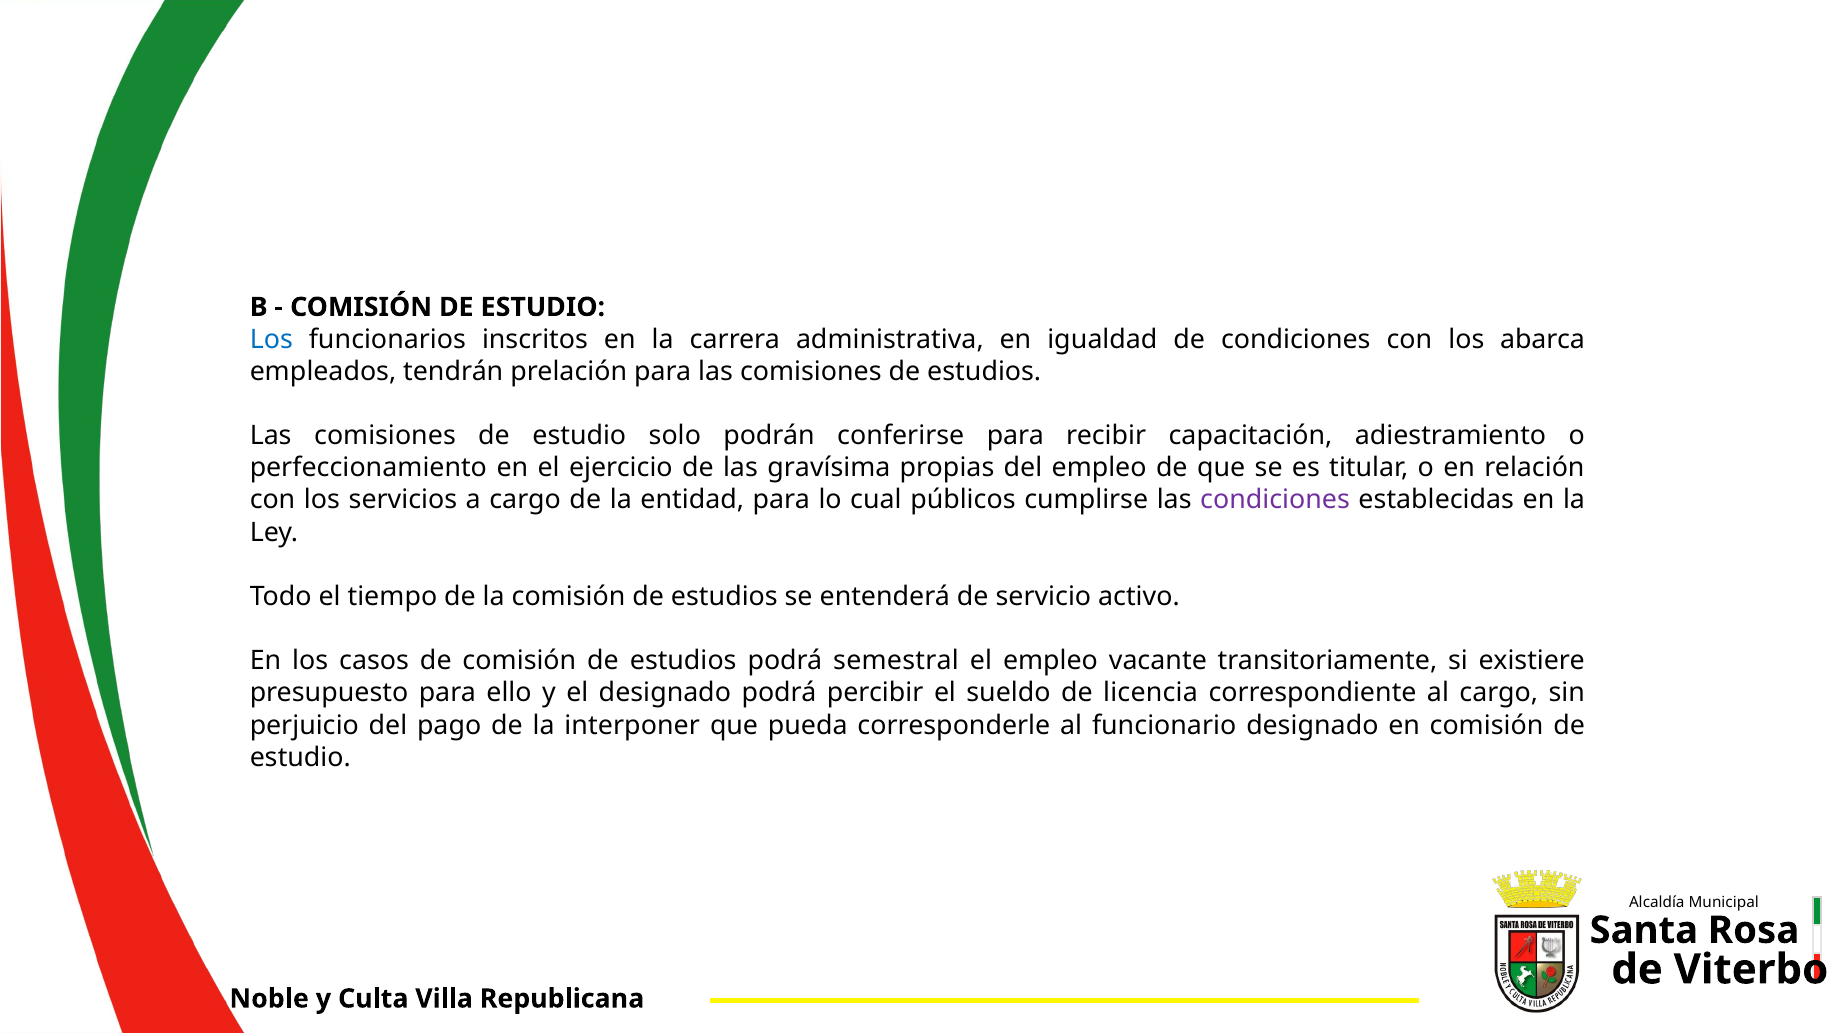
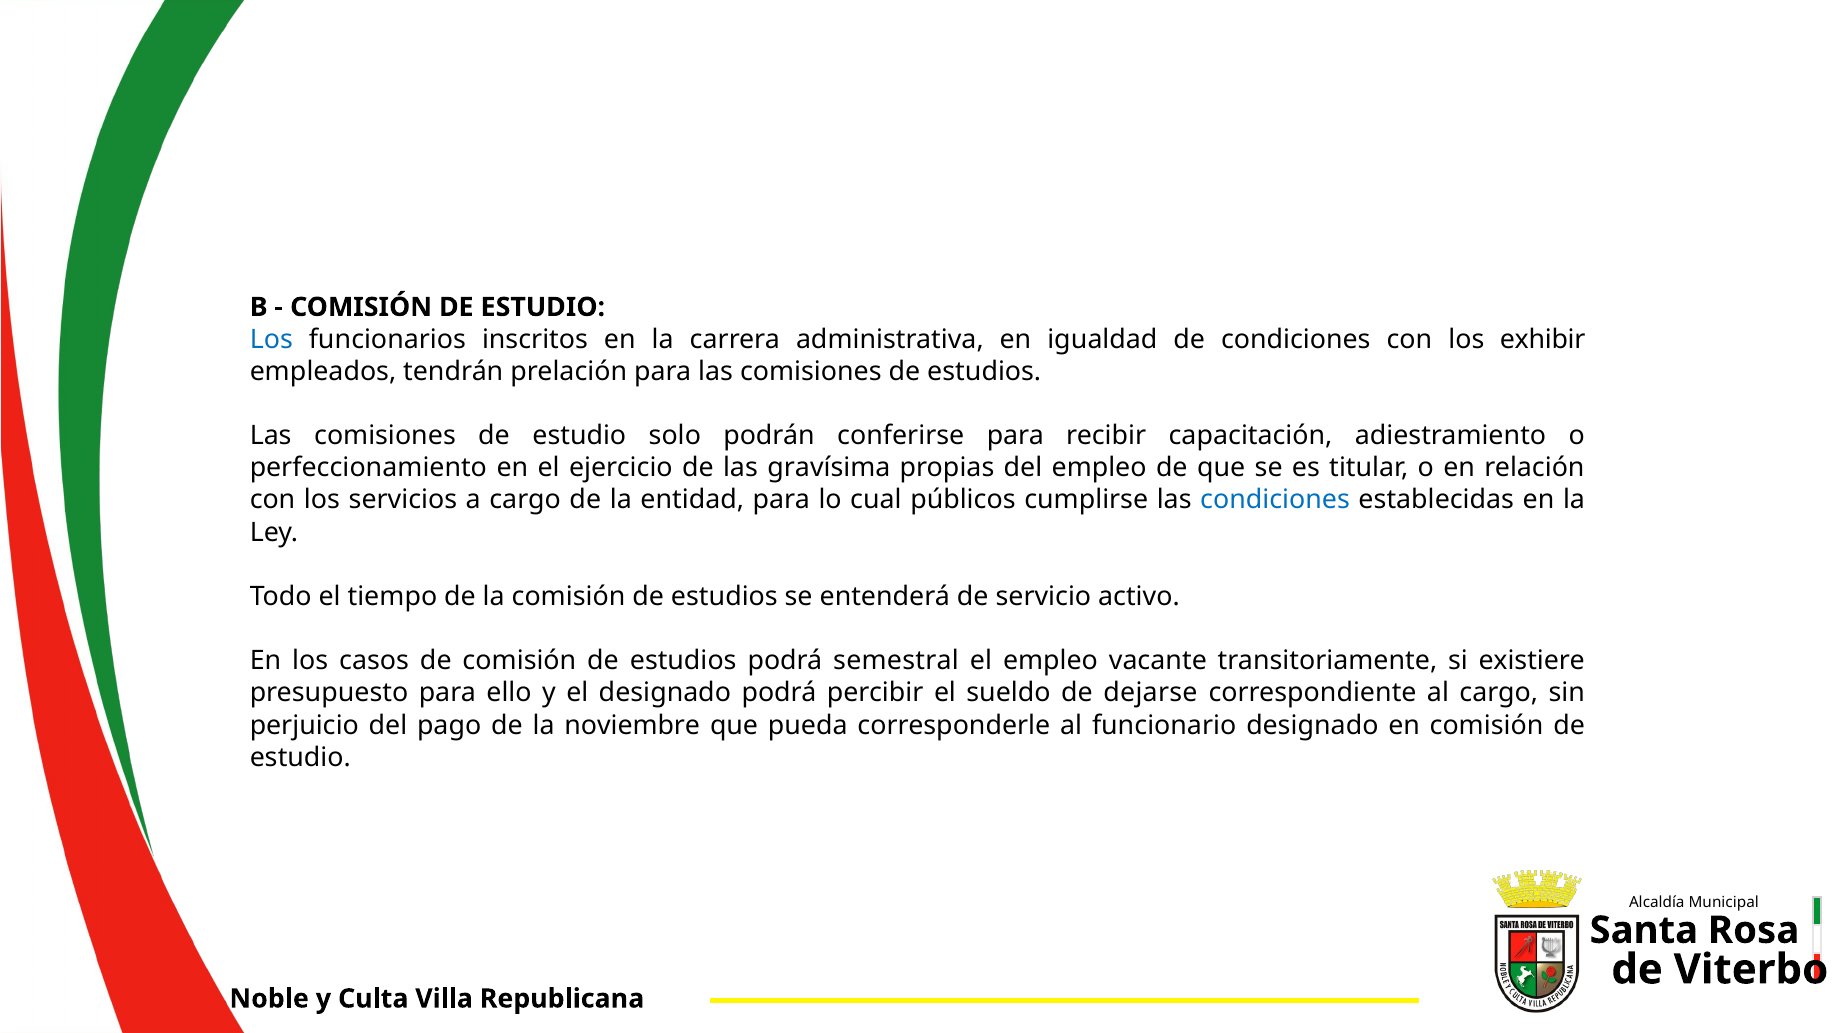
abarca: abarca -> exhibir
condiciones at (1275, 500) colour: purple -> blue
licencia: licencia -> dejarse
interponer: interponer -> noviembre
